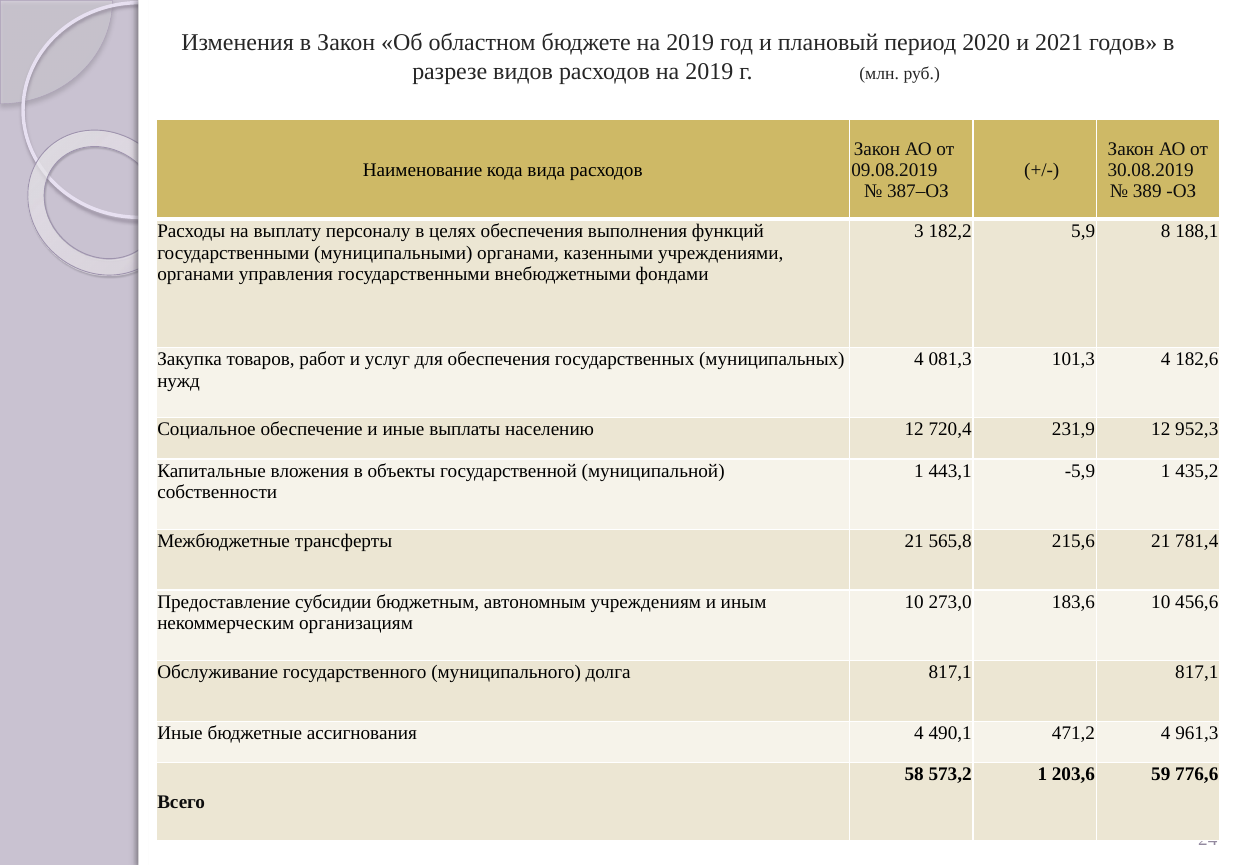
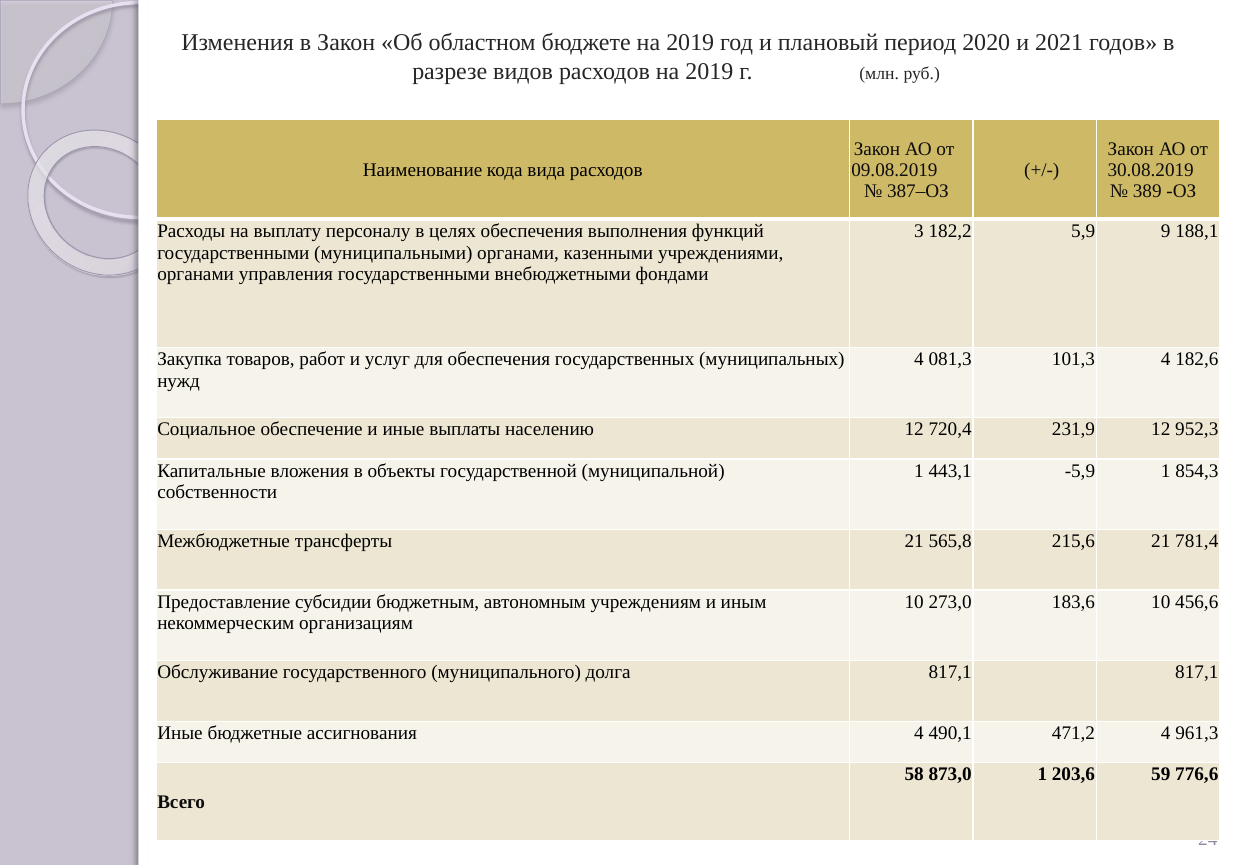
8: 8 -> 9
435,2: 435,2 -> 854,3
573,2: 573,2 -> 873,0
